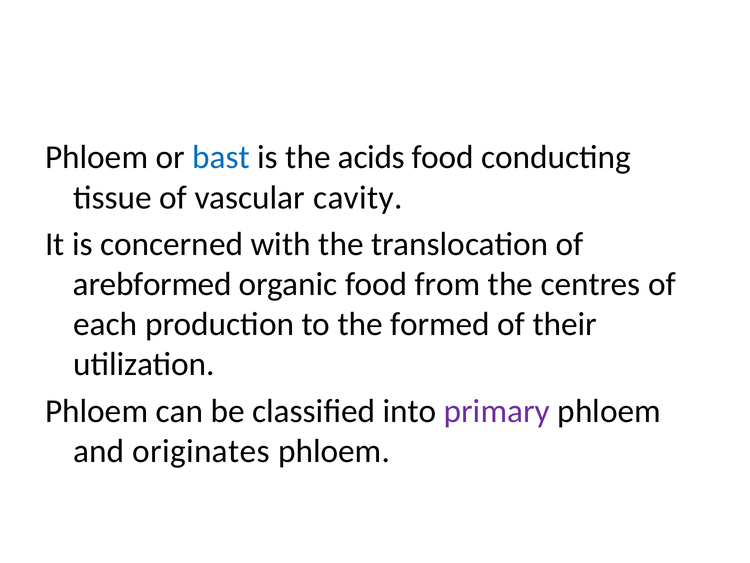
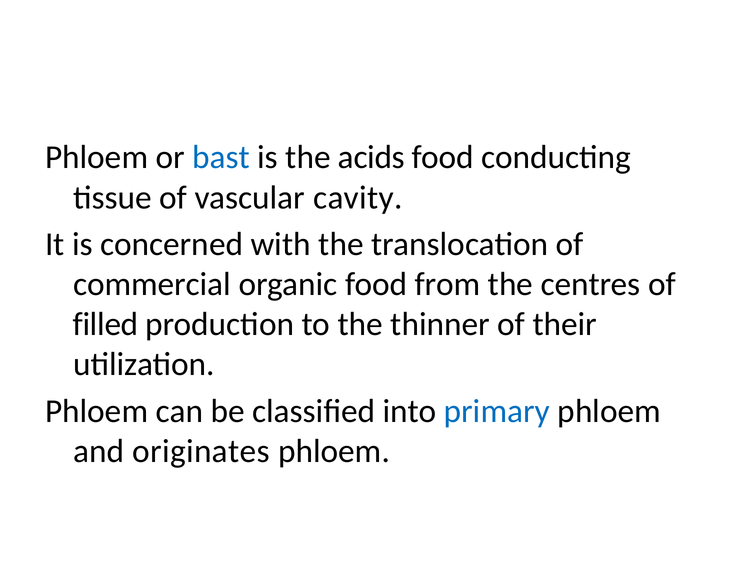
arebformed: arebformed -> commercial
each: each -> filled
formed: formed -> thinner
primary colour: purple -> blue
